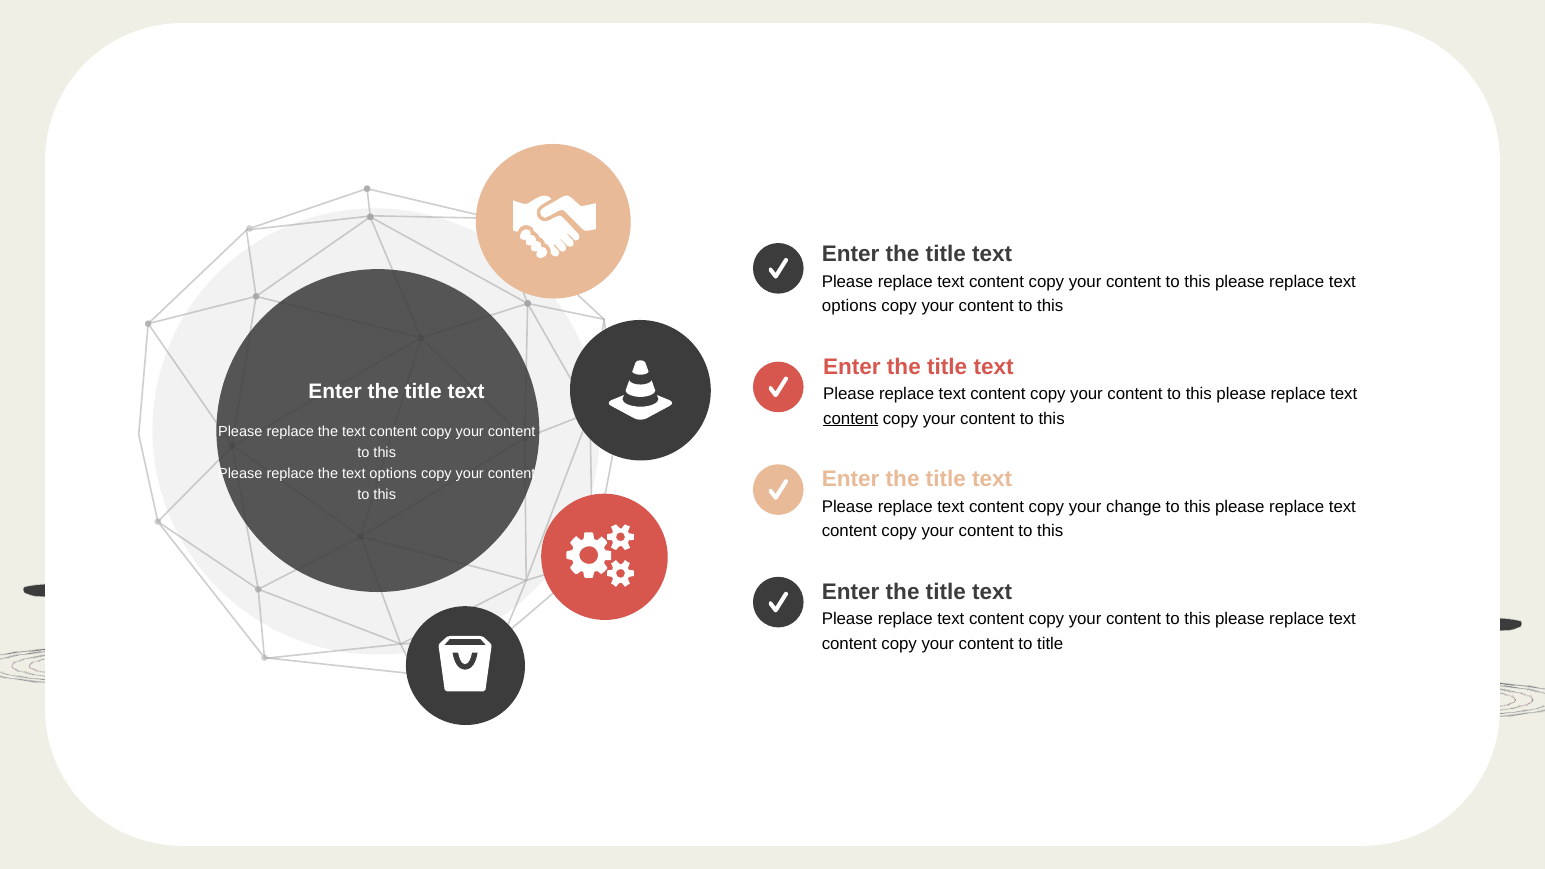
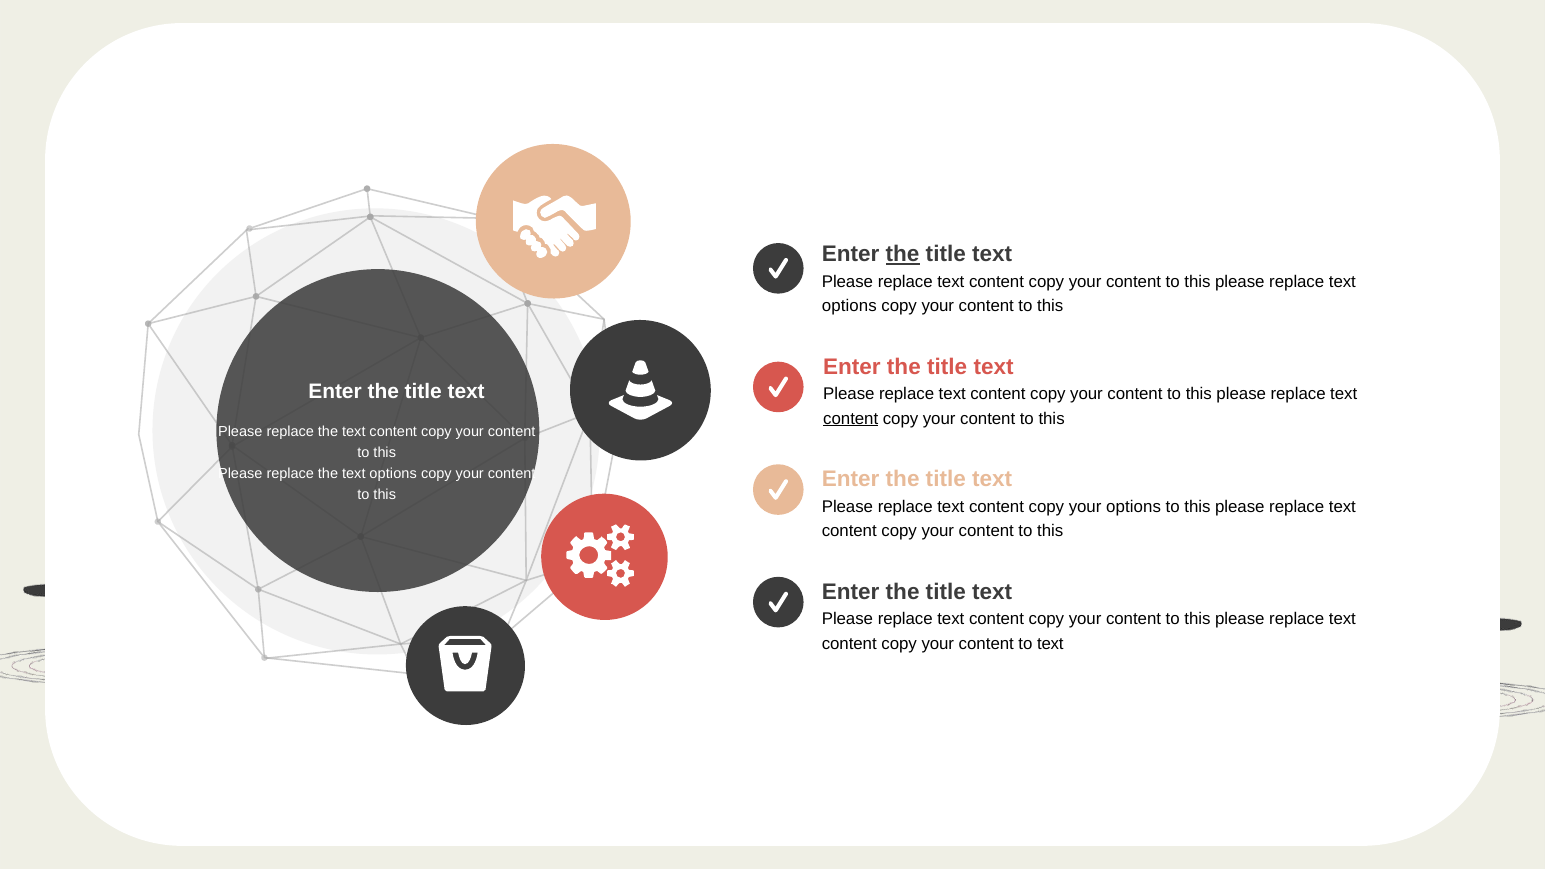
the at (903, 254) underline: none -> present
your change: change -> options
to title: title -> text
